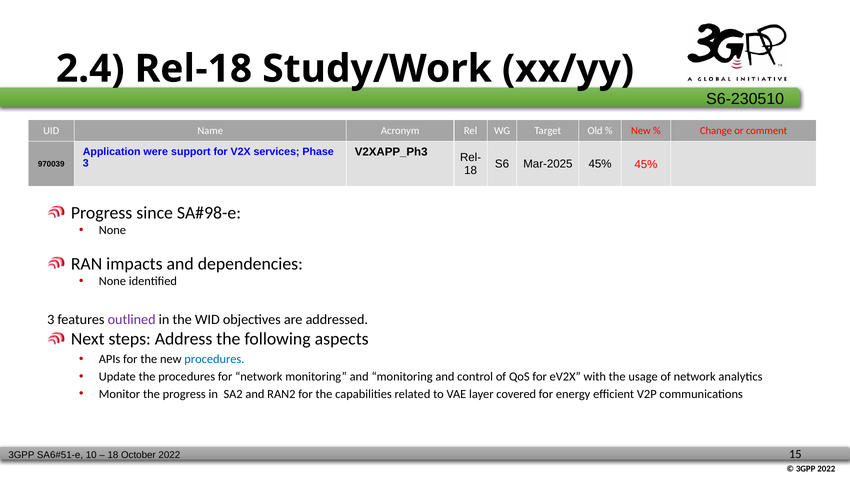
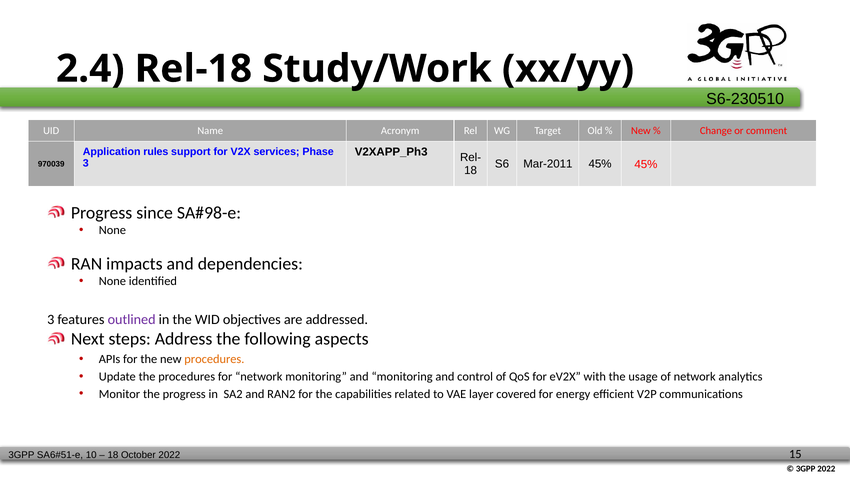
were: were -> rules
Mar-2025: Mar-2025 -> Mar-2011
procedures at (214, 359) colour: blue -> orange
